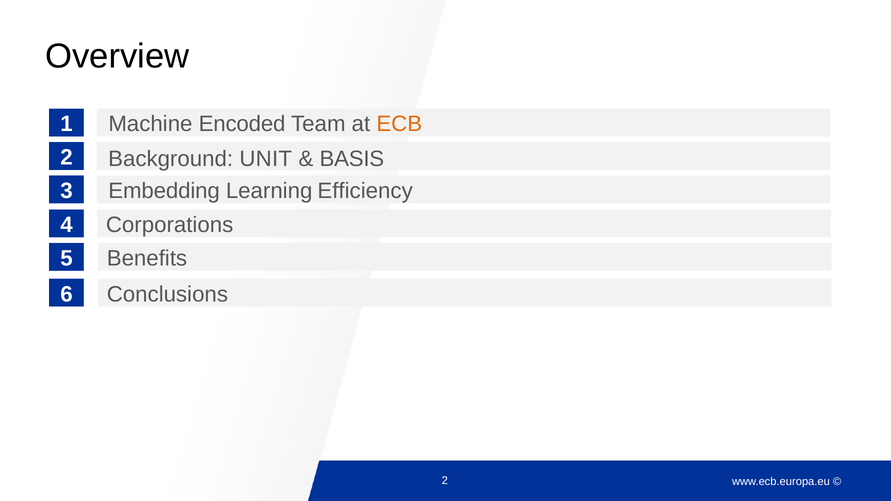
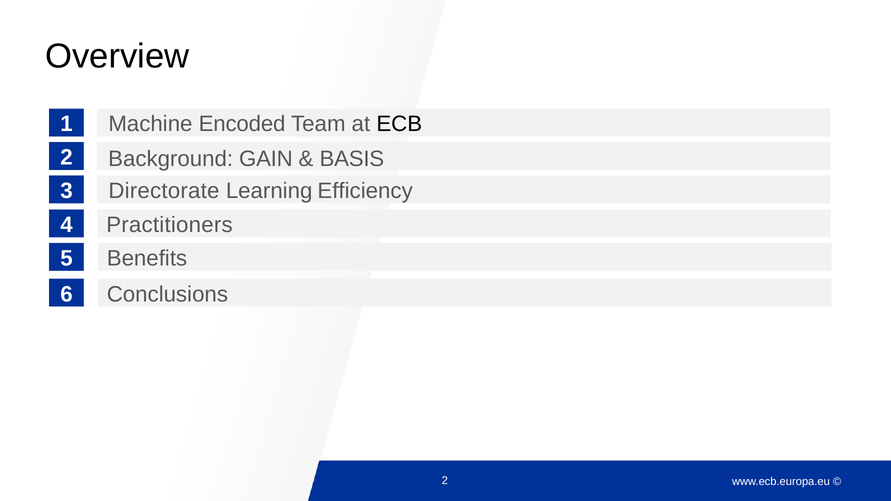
ECB colour: orange -> black
UNIT: UNIT -> GAIN
Embedding: Embedding -> Directorate
Corporations: Corporations -> Practitioners
